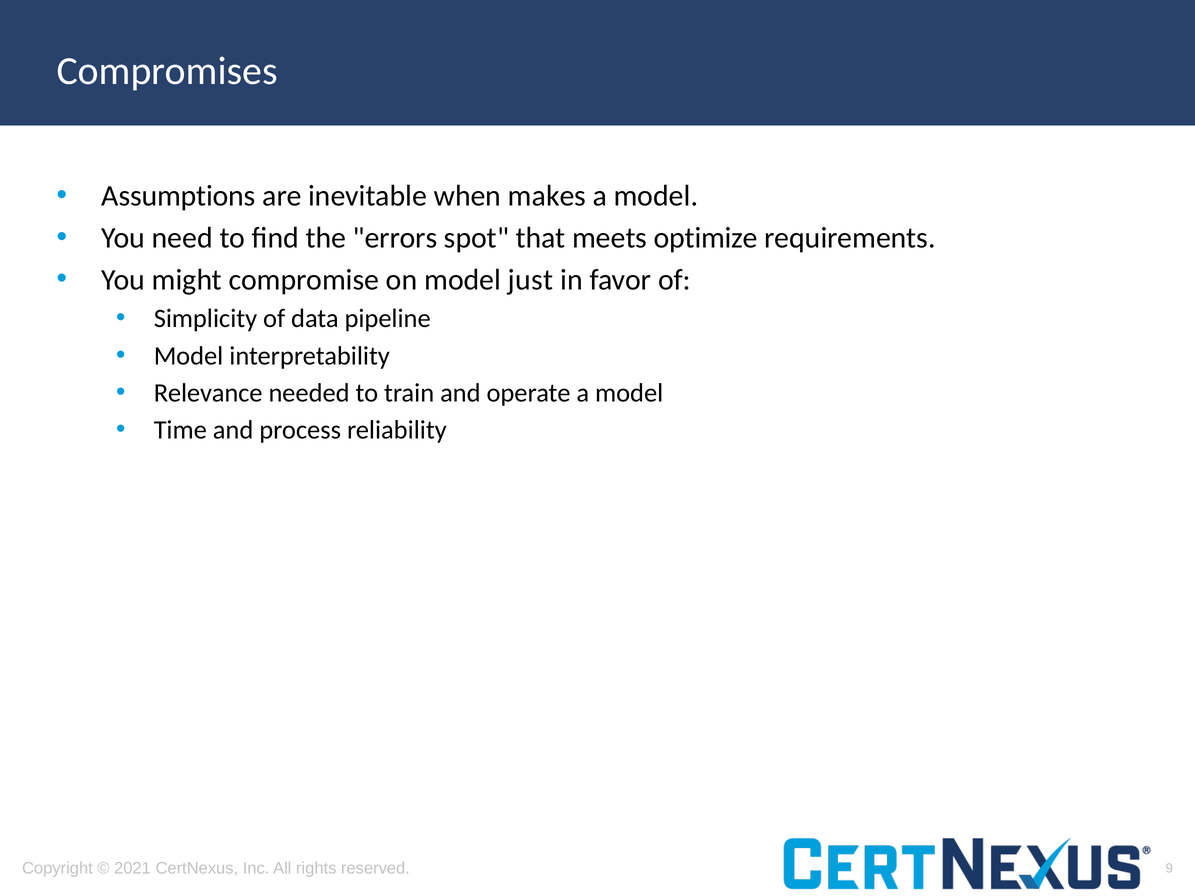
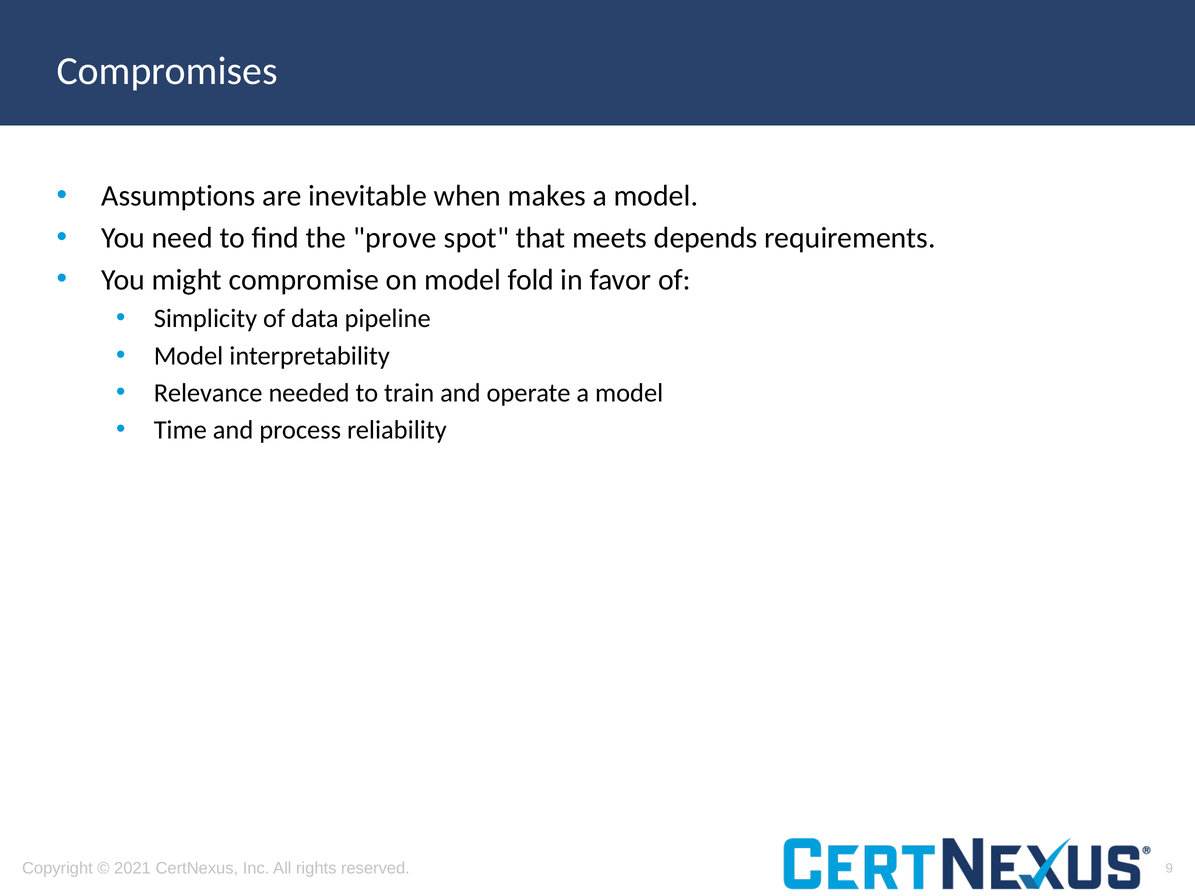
errors: errors -> prove
optimize: optimize -> depends
just: just -> fold
